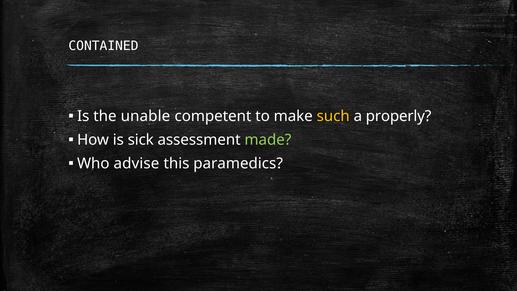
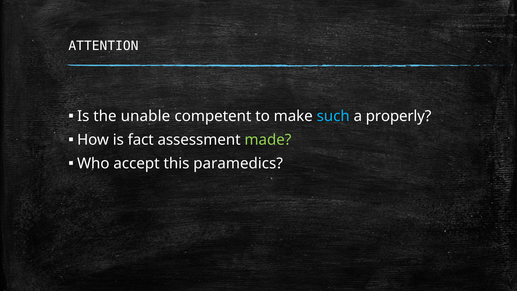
CONTAINED: CONTAINED -> ATTENTION
such colour: yellow -> light blue
sick: sick -> fact
advise: advise -> accept
